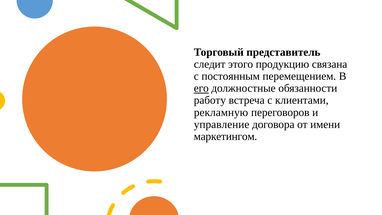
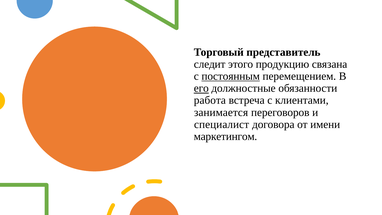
постоянным underline: none -> present
работу: работу -> работа
рекламную: рекламную -> занимается
управление: управление -> специалист
